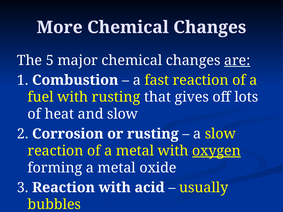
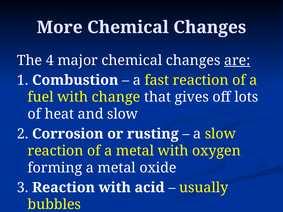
5: 5 -> 4
with rusting: rusting -> change
oxygen underline: present -> none
